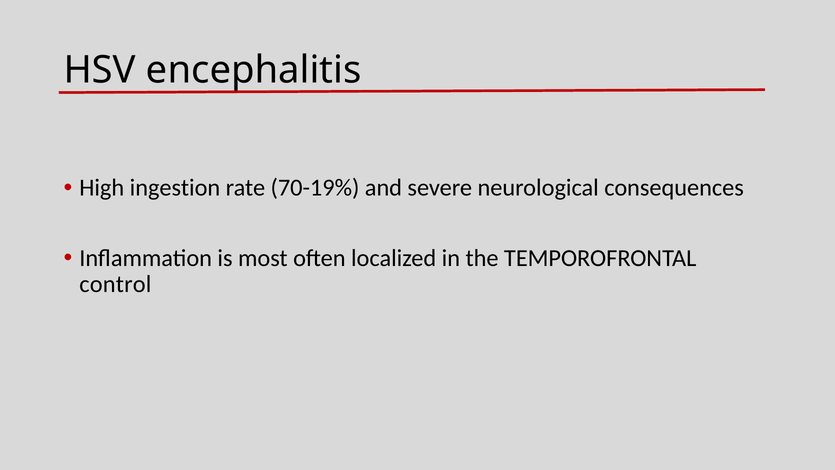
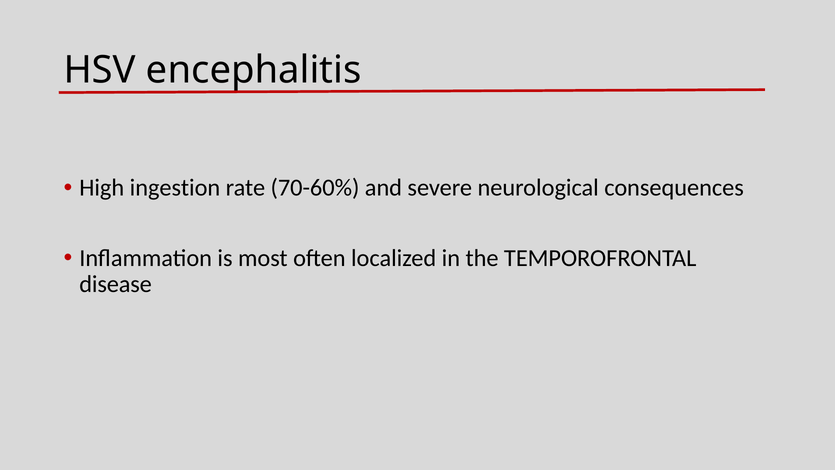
70-19%: 70-19% -> 70-60%
control: control -> disease
